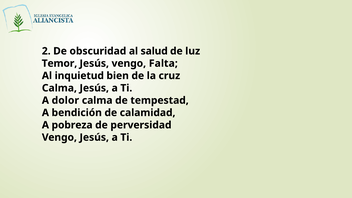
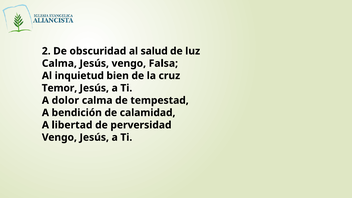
Temor at (59, 63): Temor -> Calma
Falta: Falta -> Falsa
Calma at (59, 88): Calma -> Temor
pobreza: pobreza -> libertad
